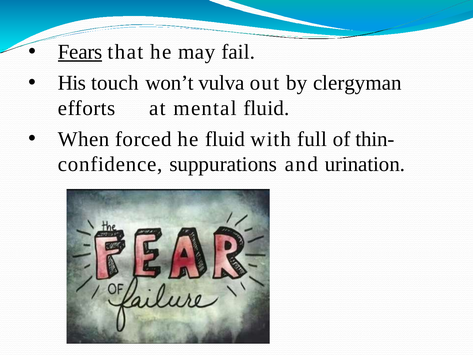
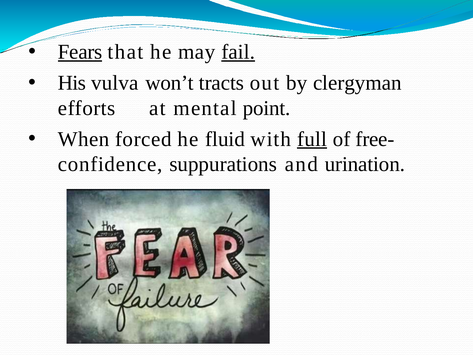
fail underline: none -> present
touch: touch -> vulva
vulva: vulva -> tracts
mental fluid: fluid -> point
full underline: none -> present
thin-: thin- -> free-
